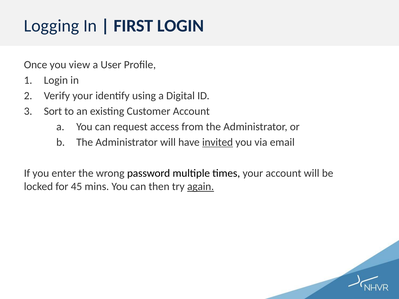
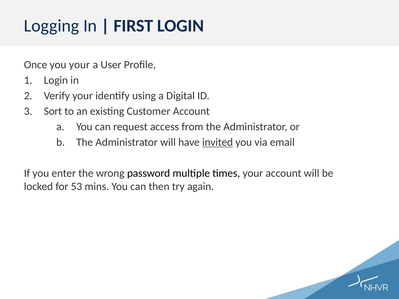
you view: view -> your
45: 45 -> 53
again underline: present -> none
